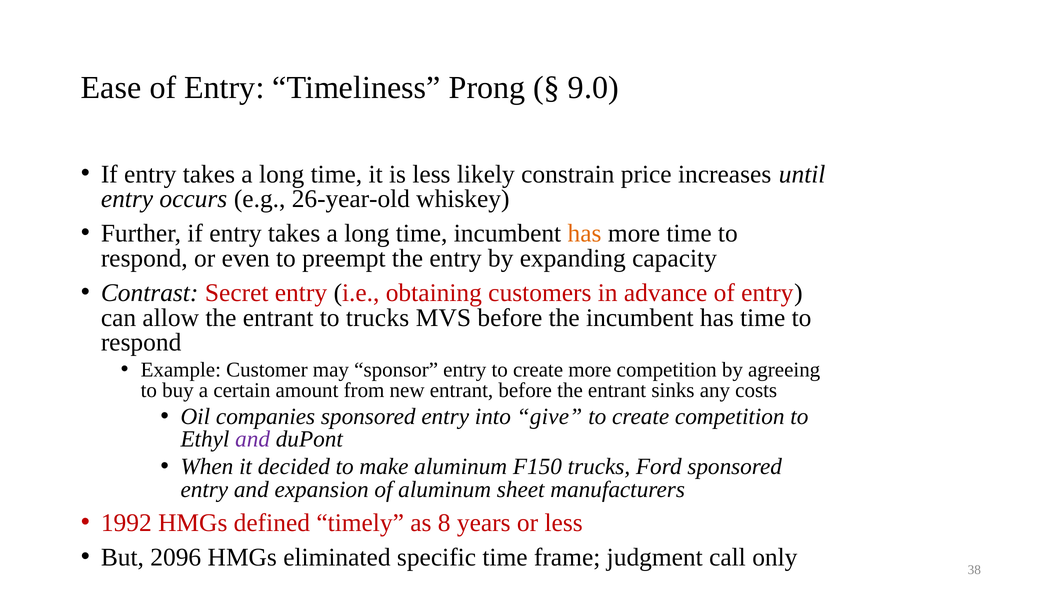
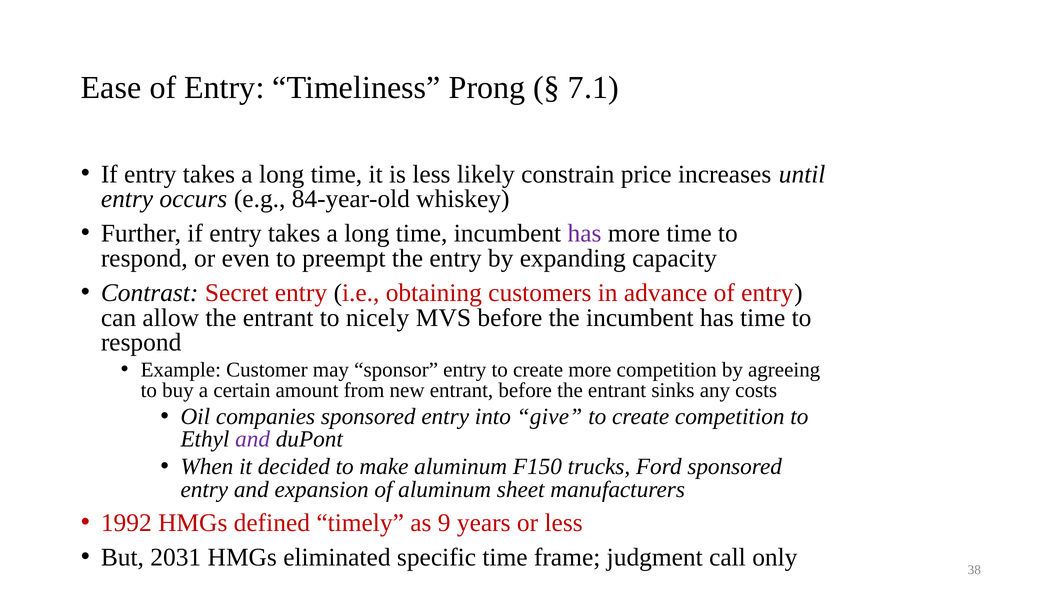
9.0: 9.0 -> 7.1
26-year-old: 26-year-old -> 84-year-old
has at (585, 234) colour: orange -> purple
to trucks: trucks -> nicely
8: 8 -> 9
2096: 2096 -> 2031
